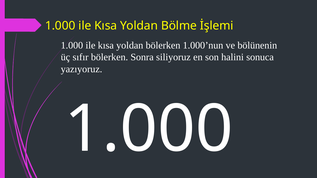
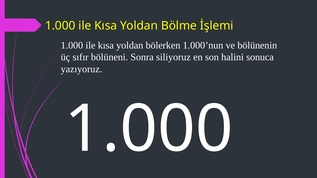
sıfır bölerken: bölerken -> bölüneni
